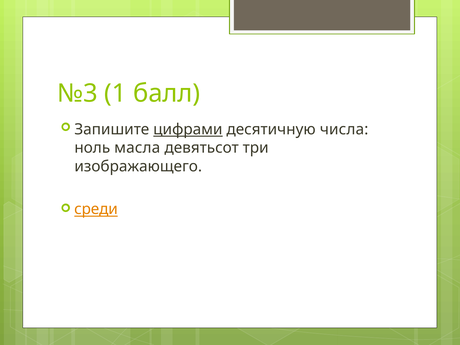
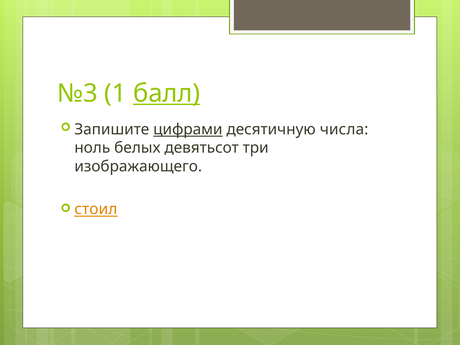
балл underline: none -> present
масла: масла -> белых
среди: среди -> стоил
